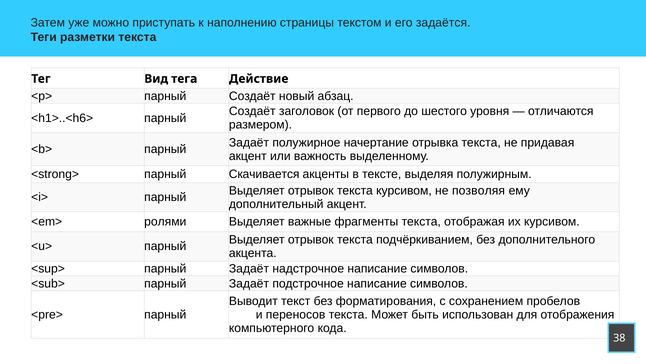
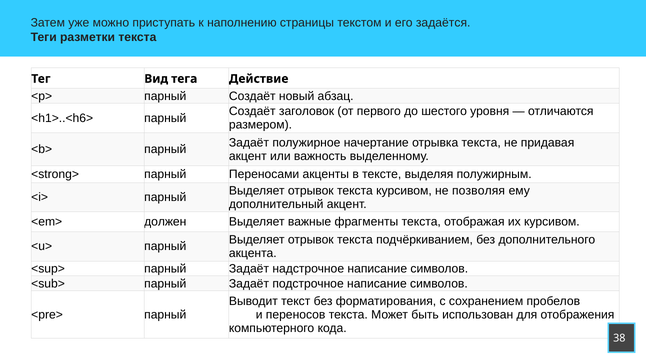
Скачивается: Скачивается -> Переносами
ролями: ролями -> должен
